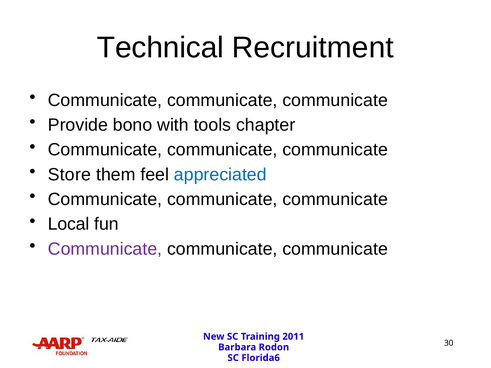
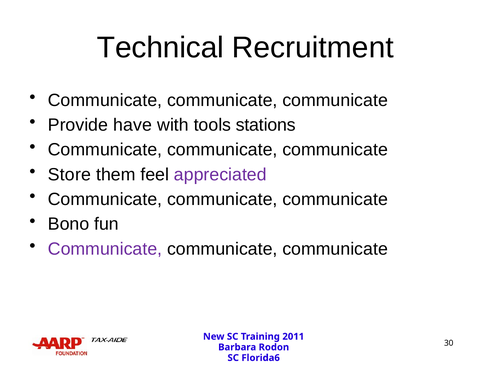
bono: bono -> have
chapter: chapter -> stations
appreciated colour: blue -> purple
Local: Local -> Bono
